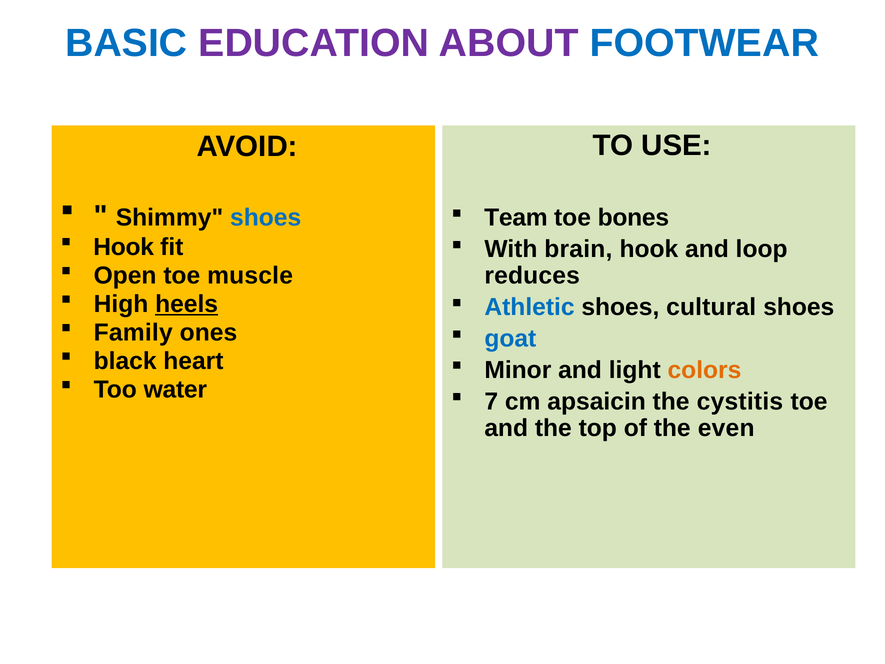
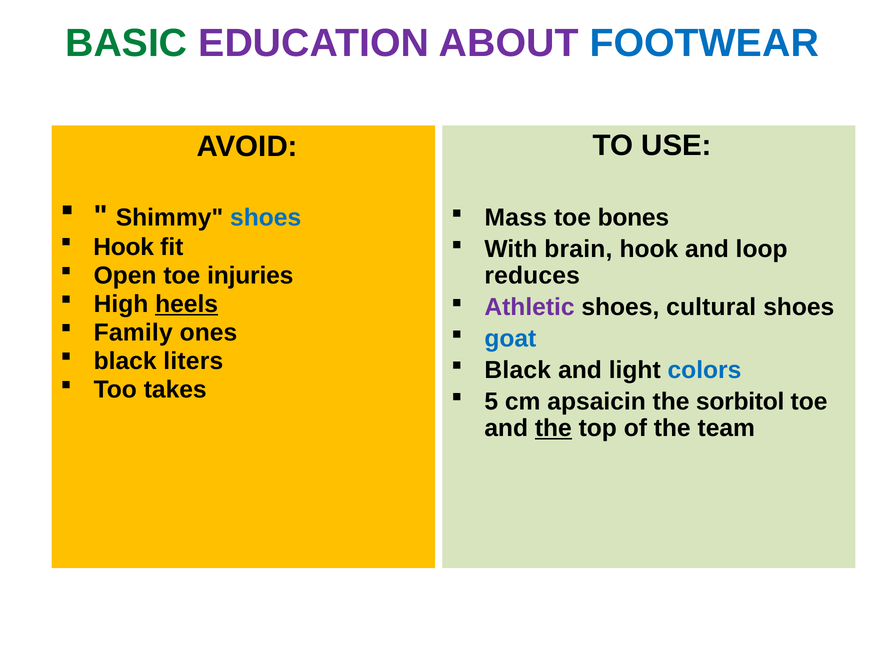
BASIC colour: blue -> green
Team: Team -> Mass
muscle: muscle -> injuries
Athletic colour: blue -> purple
heart: heart -> liters
Minor at (518, 370): Minor -> Black
colors colour: orange -> blue
water: water -> takes
7: 7 -> 5
cystitis: cystitis -> sorbitol
the at (553, 428) underline: none -> present
even: even -> team
